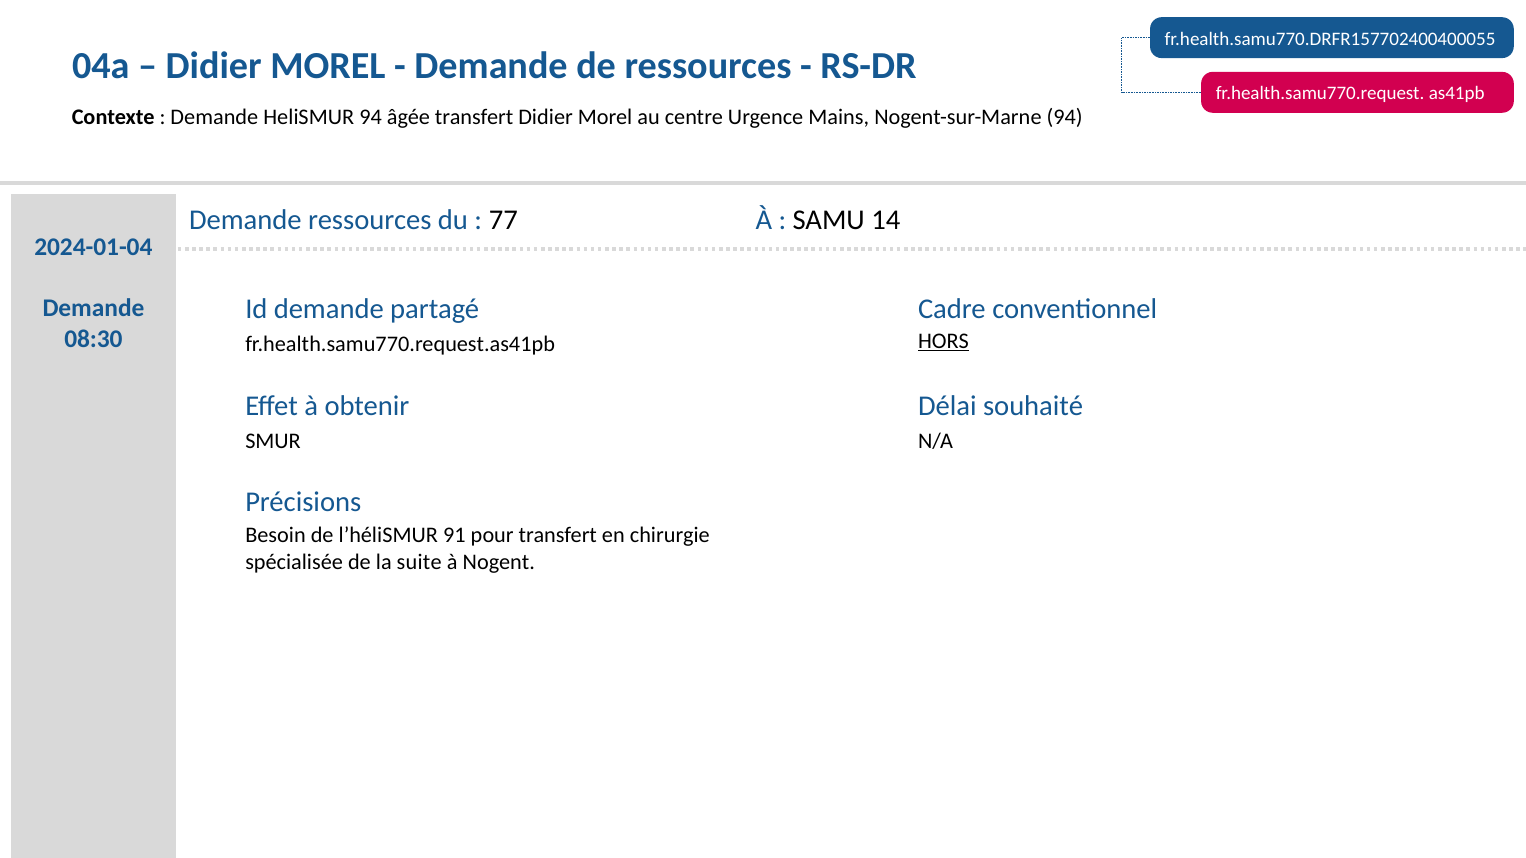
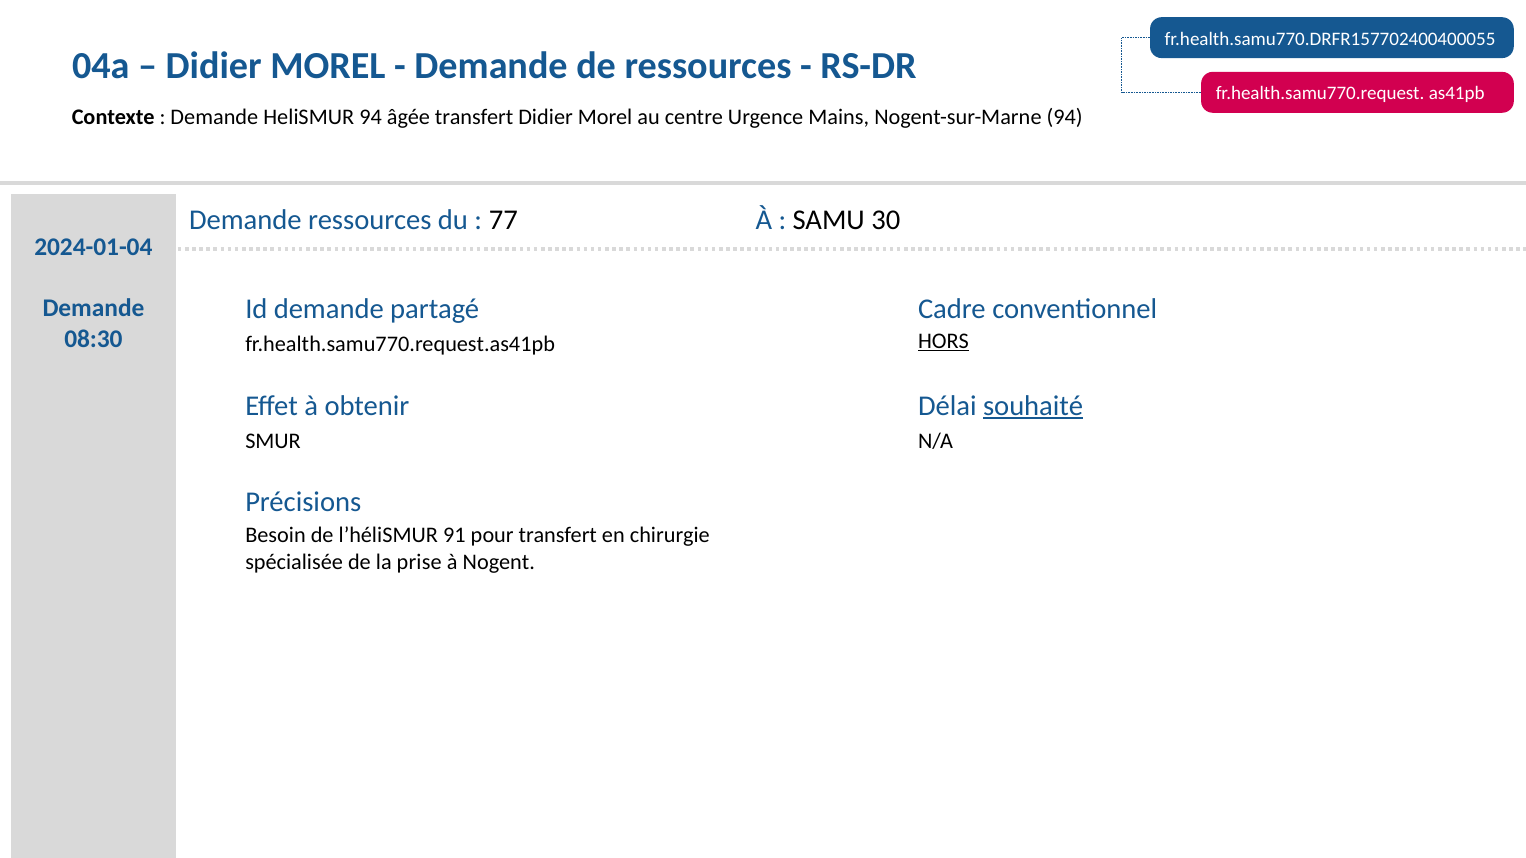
14: 14 -> 30
souhaité underline: none -> present
suite: suite -> prise
